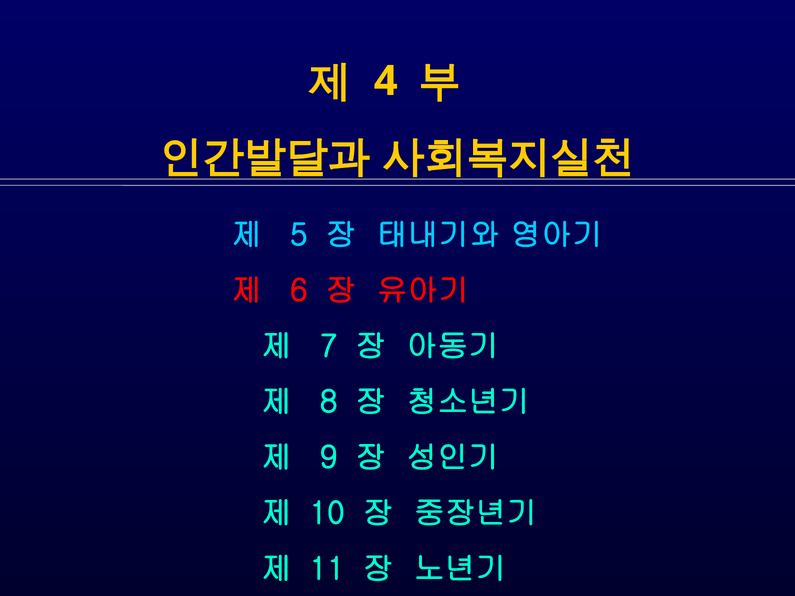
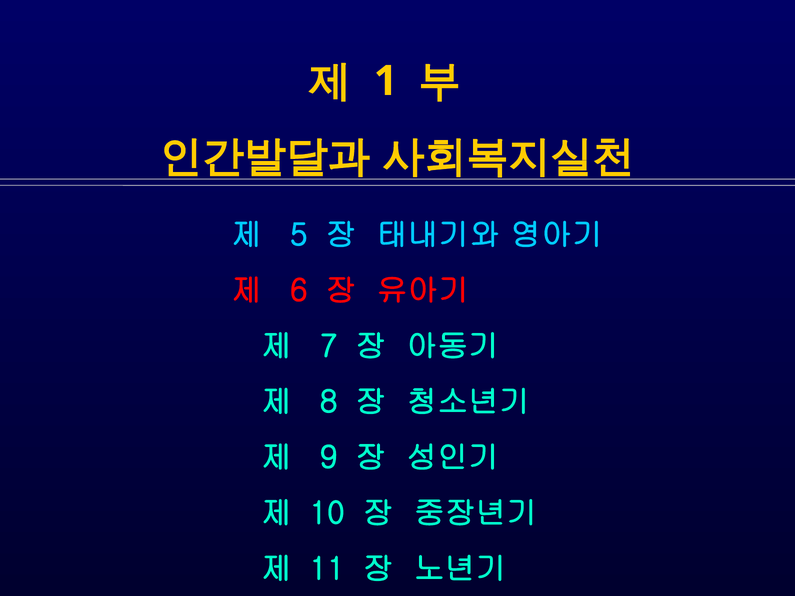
4: 4 -> 1
